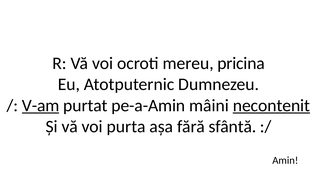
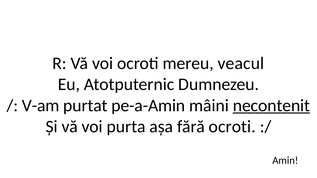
pricina: pricina -> veacul
V-am underline: present -> none
fără sfântă: sfântă -> ocroti
